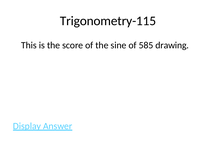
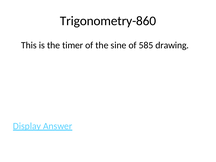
Trigonometry-115: Trigonometry-115 -> Trigonometry-860
score: score -> timer
